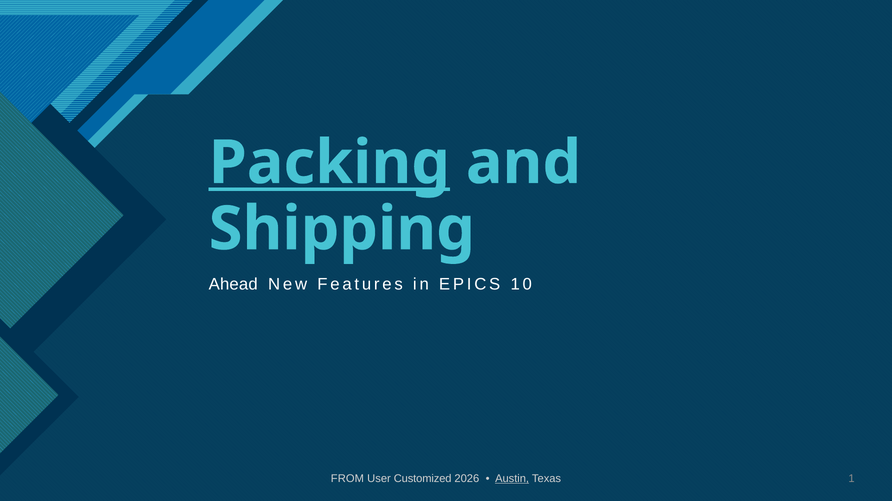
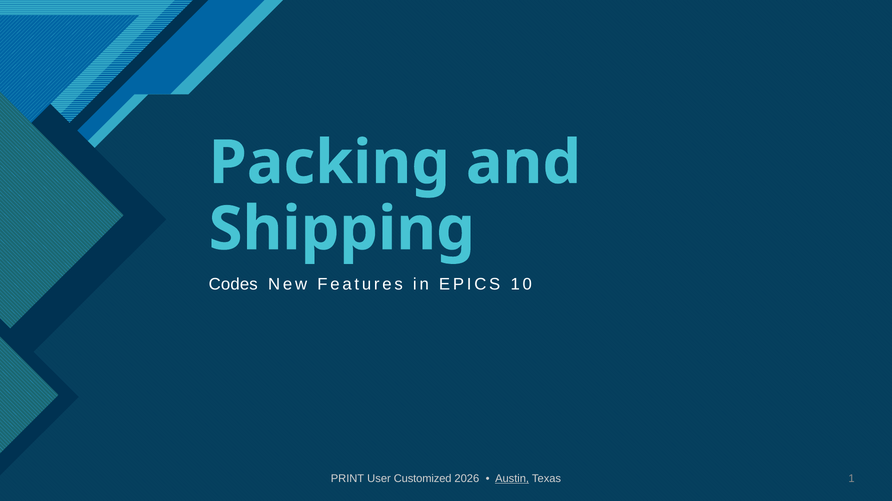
Packing underline: present -> none
Ahead: Ahead -> Codes
FROM: FROM -> PRINT
